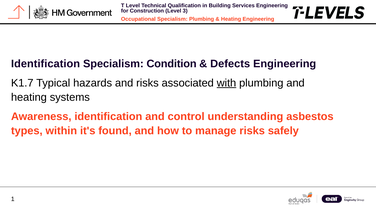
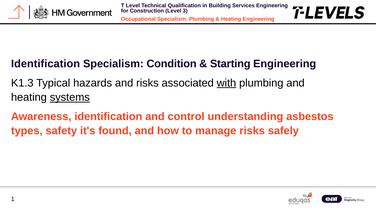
Defects: Defects -> Starting
K1.7: K1.7 -> K1.3
systems underline: none -> present
within: within -> safety
